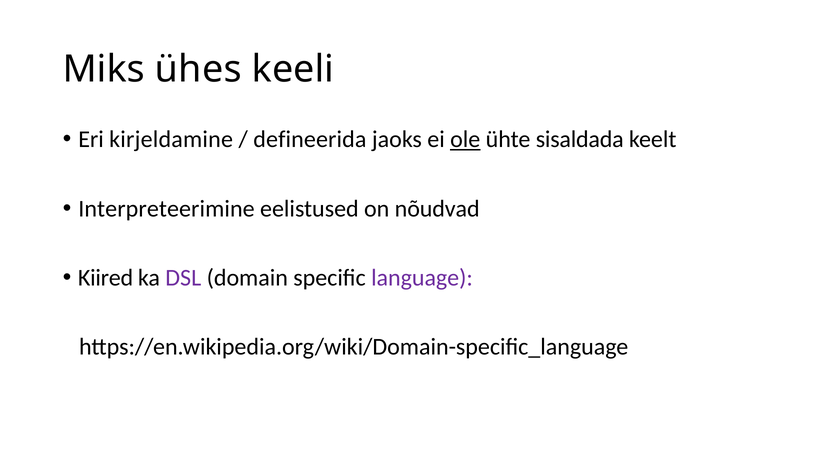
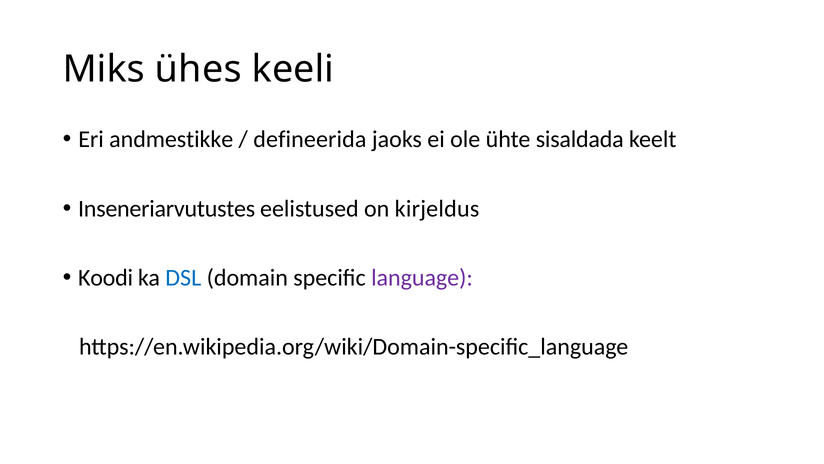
kirjeldamine: kirjeldamine -> andmestikke
ole underline: present -> none
Interpreteerimine: Interpreteerimine -> Inseneriarvutustes
nõudvad: nõudvad -> kirjeldus
Kiired: Kiired -> Koodi
DSL colour: purple -> blue
